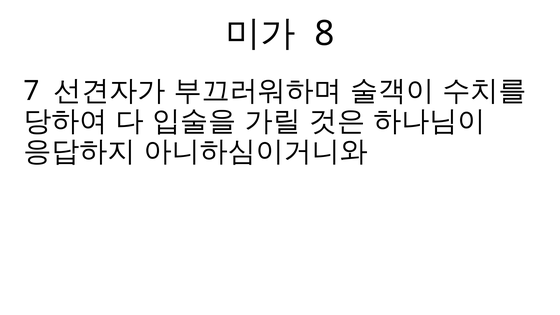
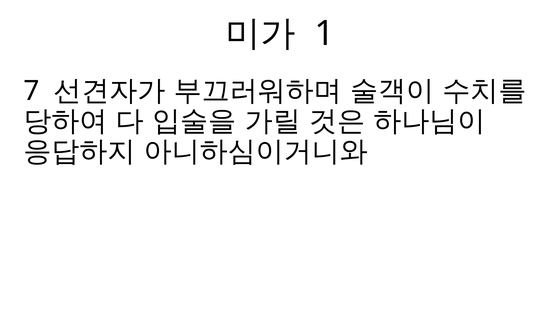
8: 8 -> 1
